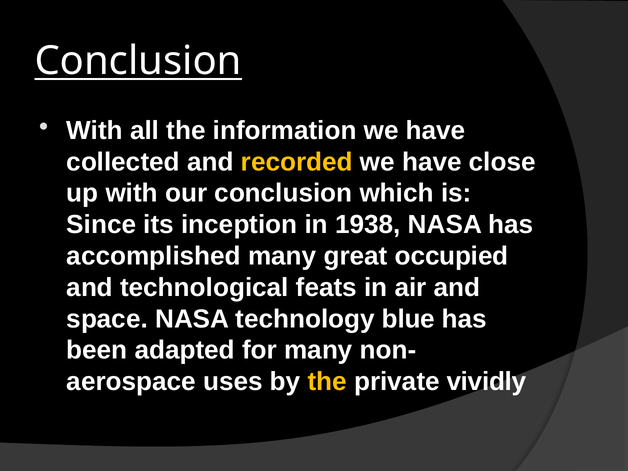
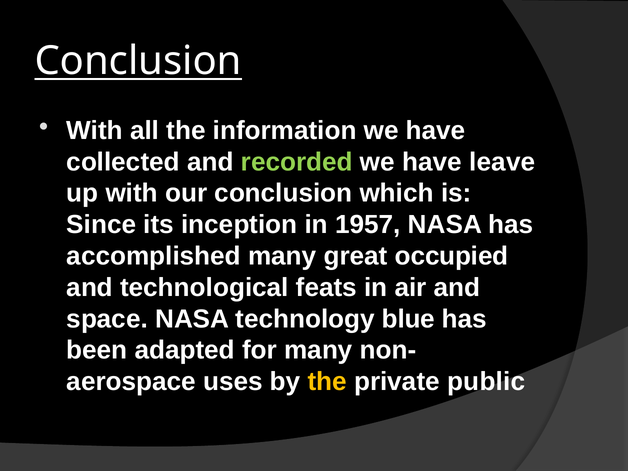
recorded colour: yellow -> light green
close: close -> leave
1938: 1938 -> 1957
vividly: vividly -> public
